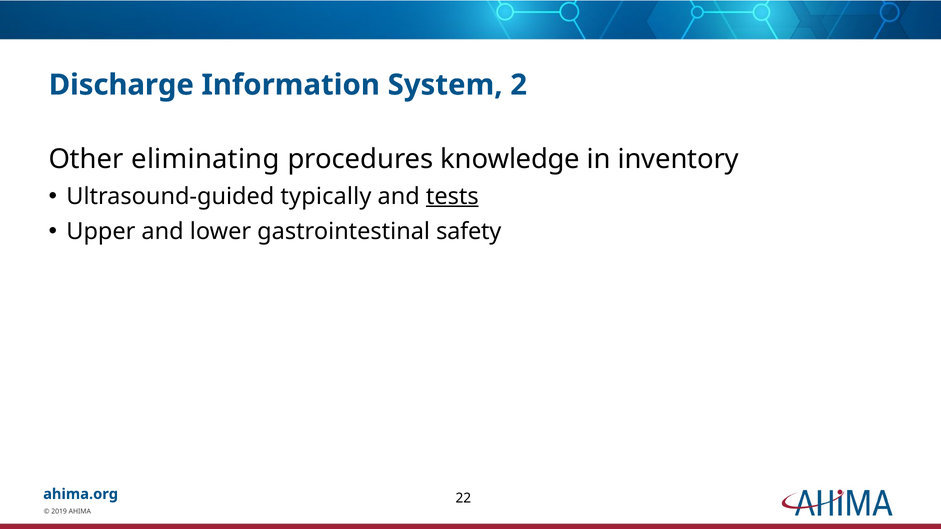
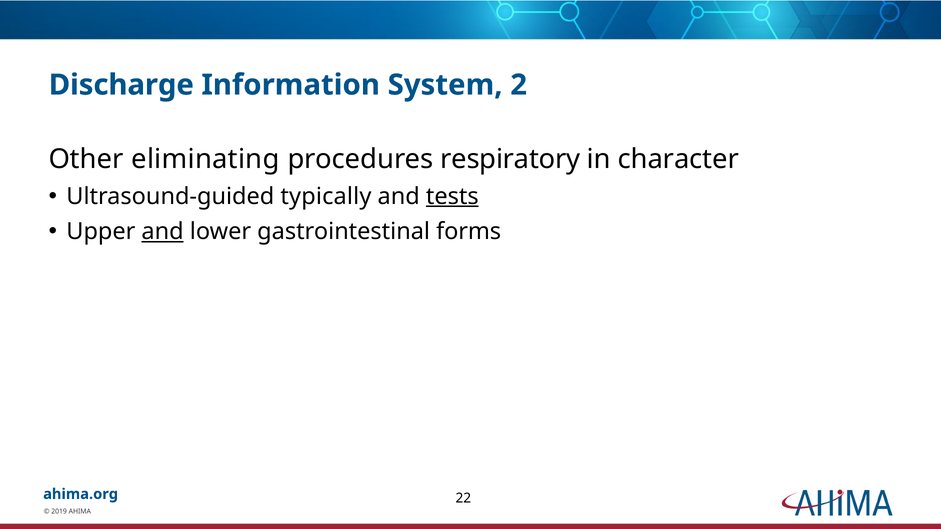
knowledge: knowledge -> respiratory
inventory: inventory -> character
and at (163, 232) underline: none -> present
safety: safety -> forms
